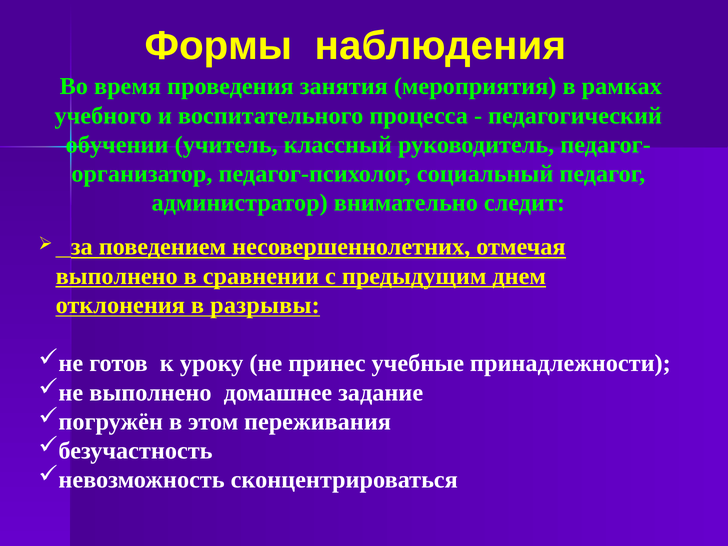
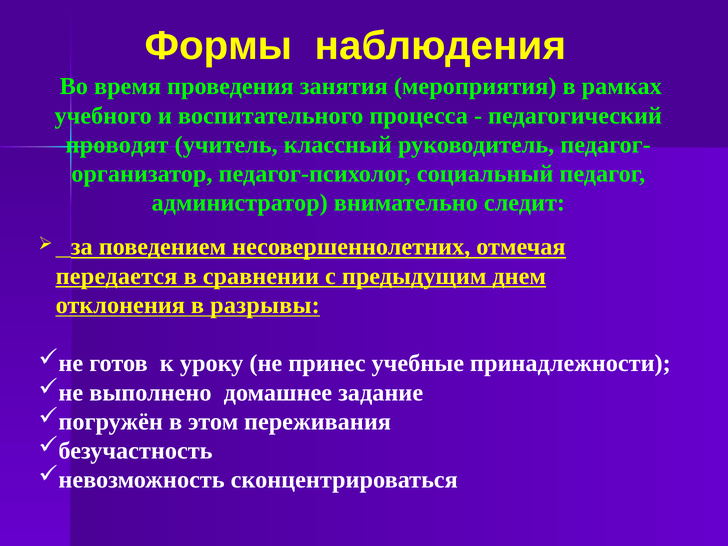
обучении: обучении -> проводят
выполнено at (117, 276): выполнено -> передается
